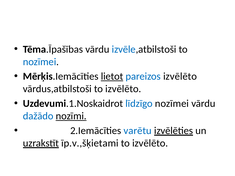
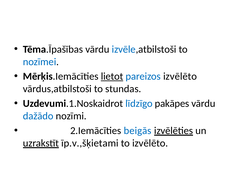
vārdus,atbilstoši to izvēlēto: izvēlēto -> stundas
līdzīgo nozīmei: nozīmei -> pakāpes
nozīmi underline: present -> none
varētu: varētu -> beigās
